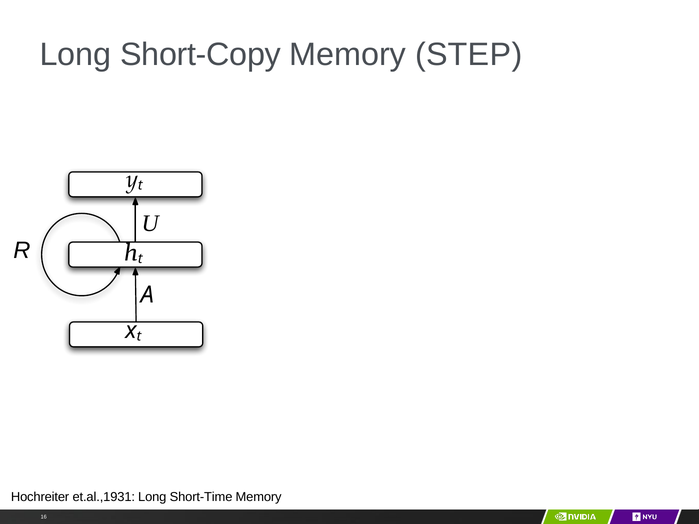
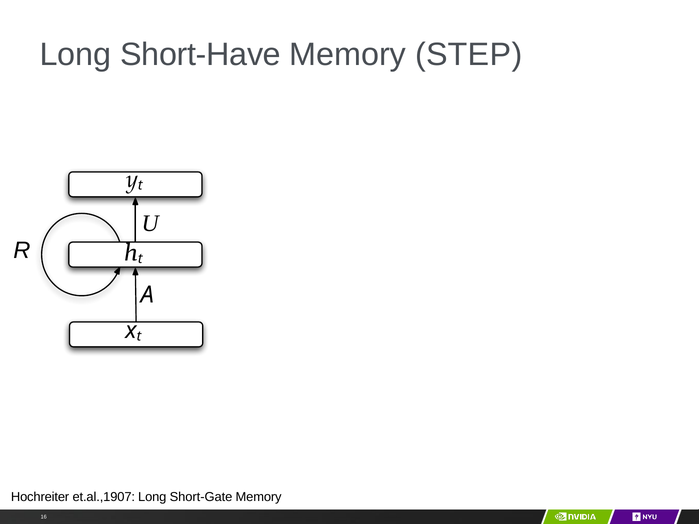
Short-Copy: Short-Copy -> Short-Have
et.al.,1931: et.al.,1931 -> et.al.,1907
Short-Time: Short-Time -> Short-Gate
